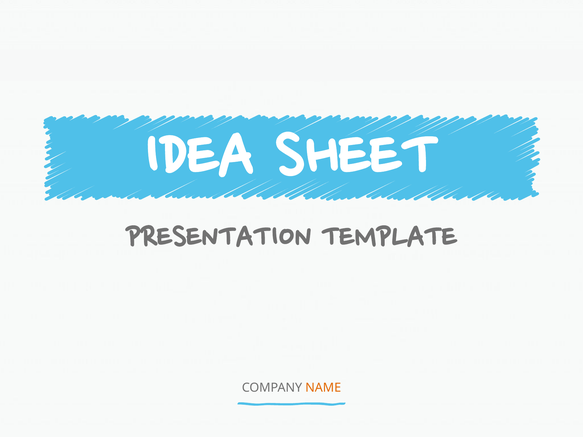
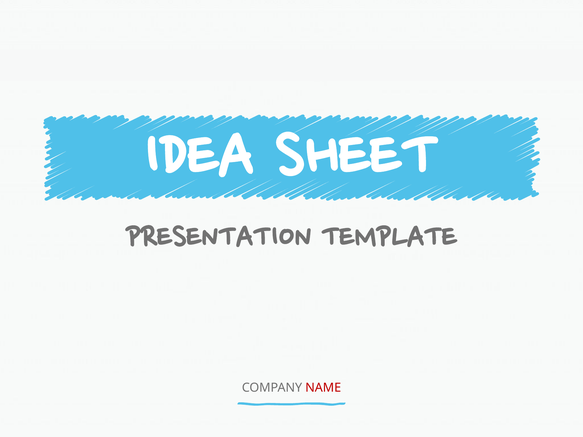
NAME colour: orange -> red
